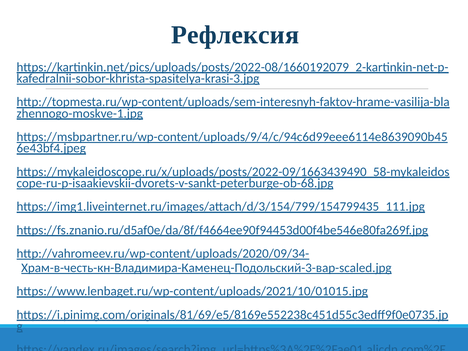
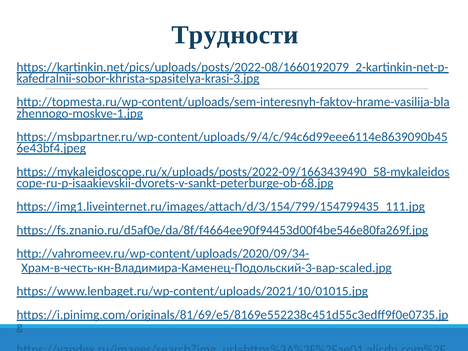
Рефлексия: Рефлексия -> Трудности
